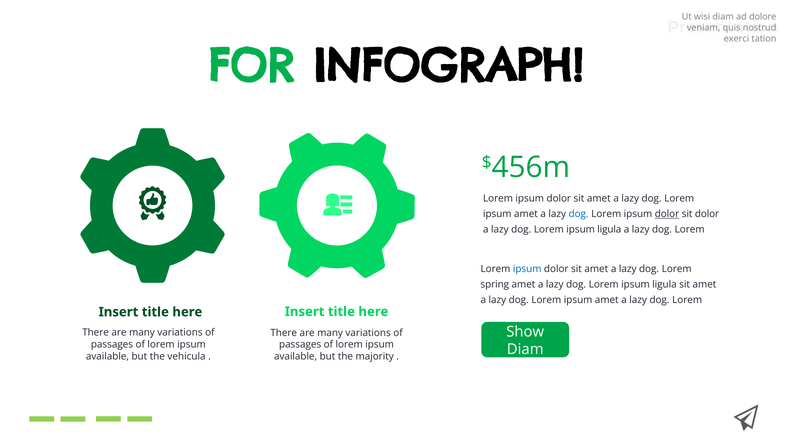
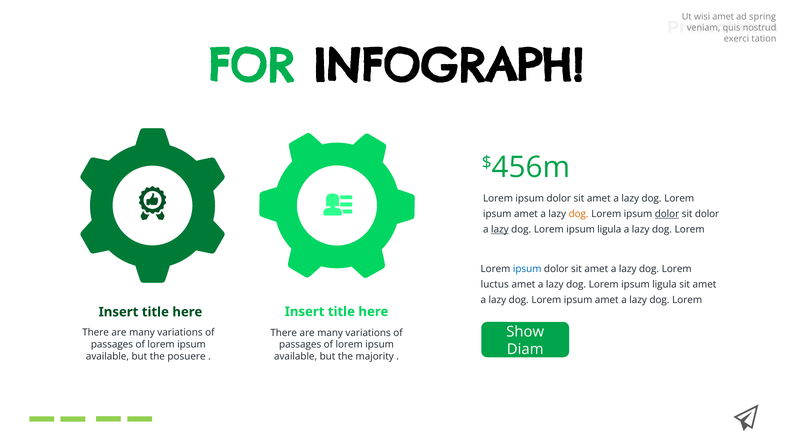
wisi diam: diam -> amet
dolore: dolore -> spring
dog at (579, 214) colour: blue -> orange
lazy at (500, 230) underline: none -> present
spring: spring -> luctus
vehicula: vehicula -> posuere
